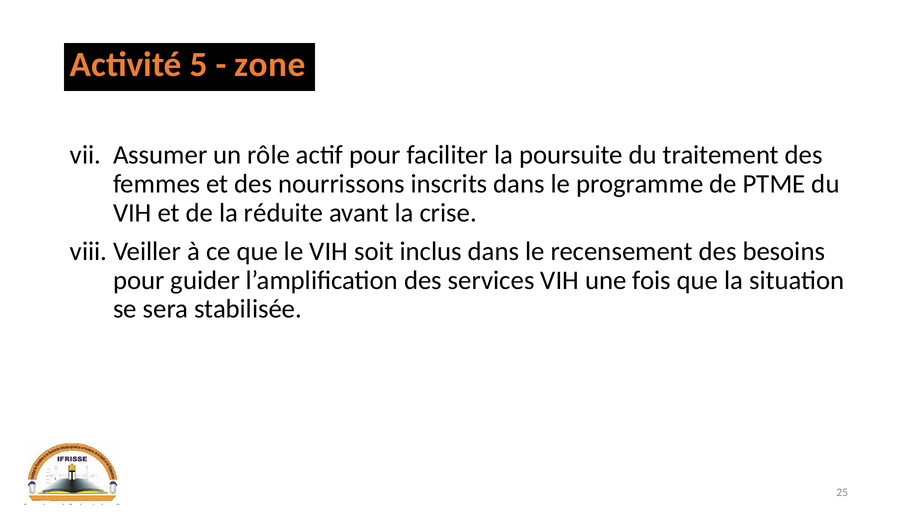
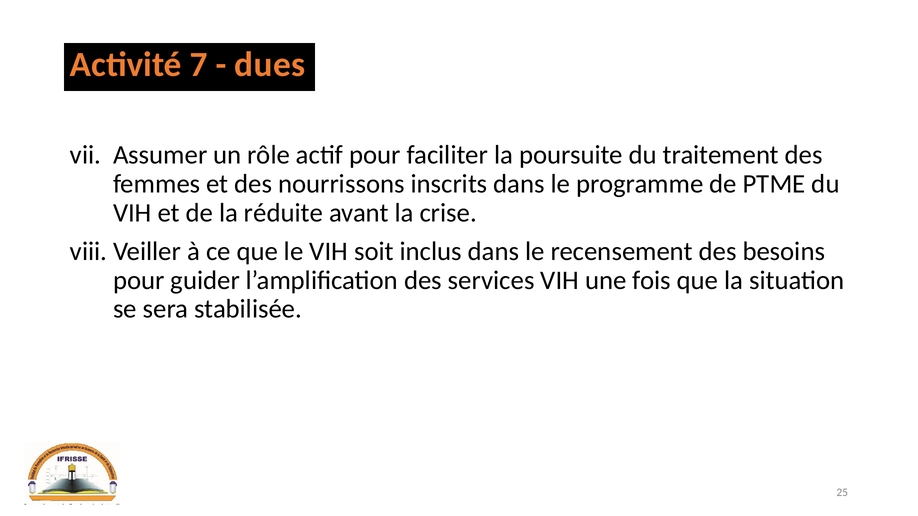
5: 5 -> 7
zone: zone -> dues
